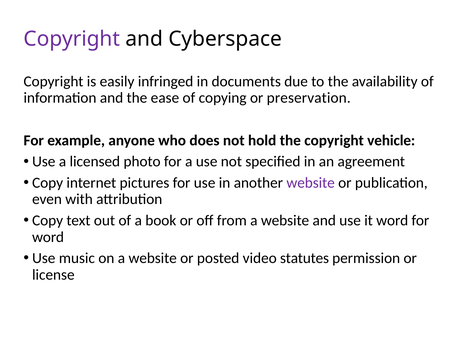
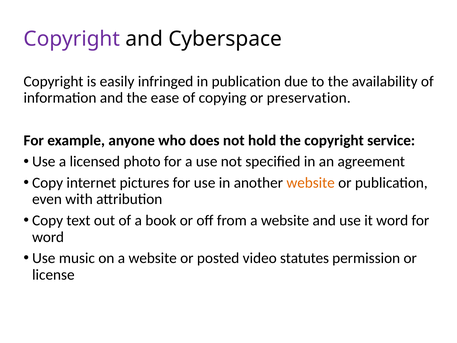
in documents: documents -> publication
vehicle: vehicle -> service
website at (311, 183) colour: purple -> orange
